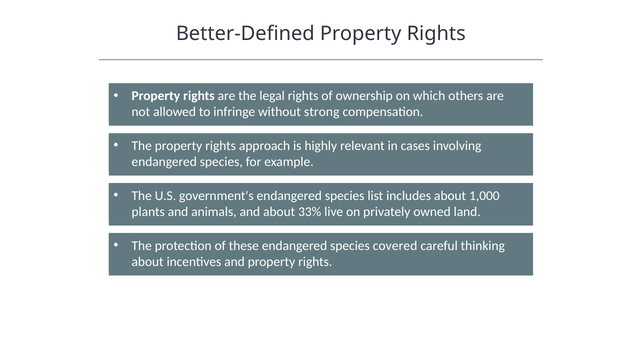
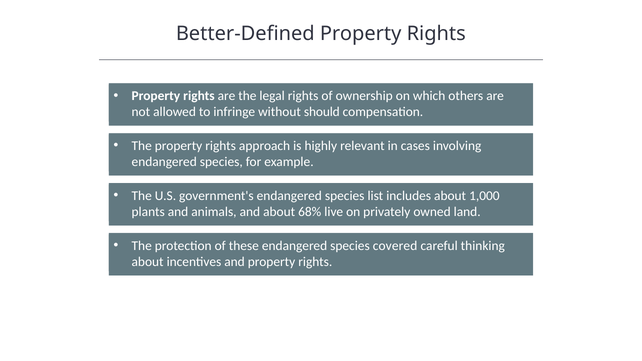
strong: strong -> should
33%: 33% -> 68%
